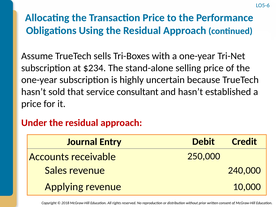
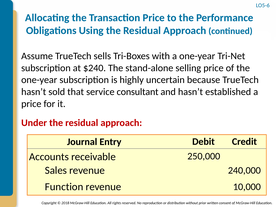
$234: $234 -> $240
Applying: Applying -> Function
